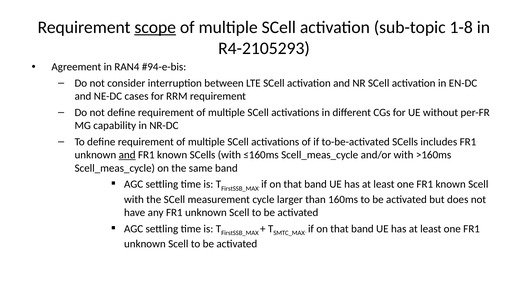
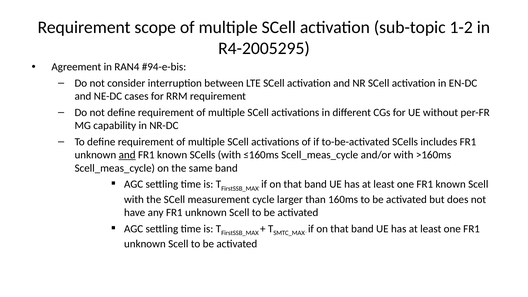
scope underline: present -> none
1-8: 1-8 -> 1-2
R4-2105293: R4-2105293 -> R4-2005295
